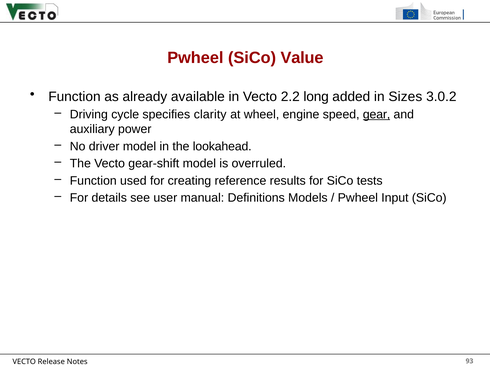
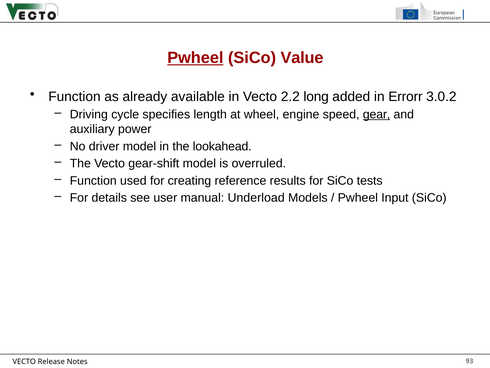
Pwheel at (195, 58) underline: none -> present
Sizes: Sizes -> Errorr
clarity: clarity -> length
Definitions: Definitions -> Underload
